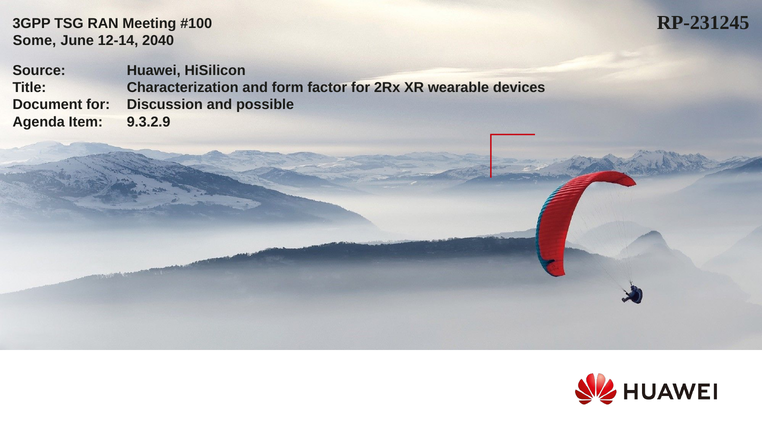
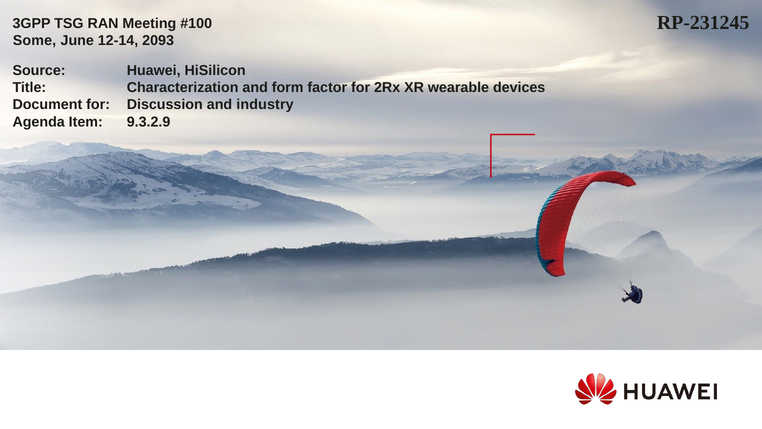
2040: 2040 -> 2093
possible: possible -> industry
